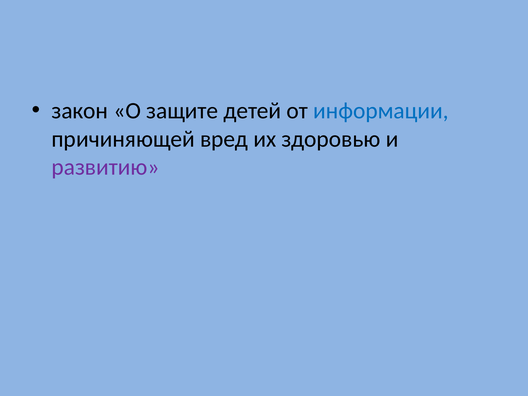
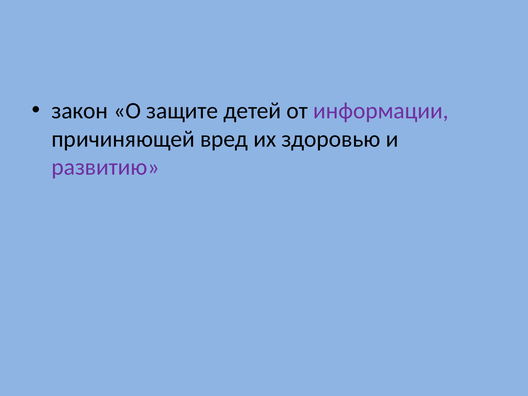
информации colour: blue -> purple
